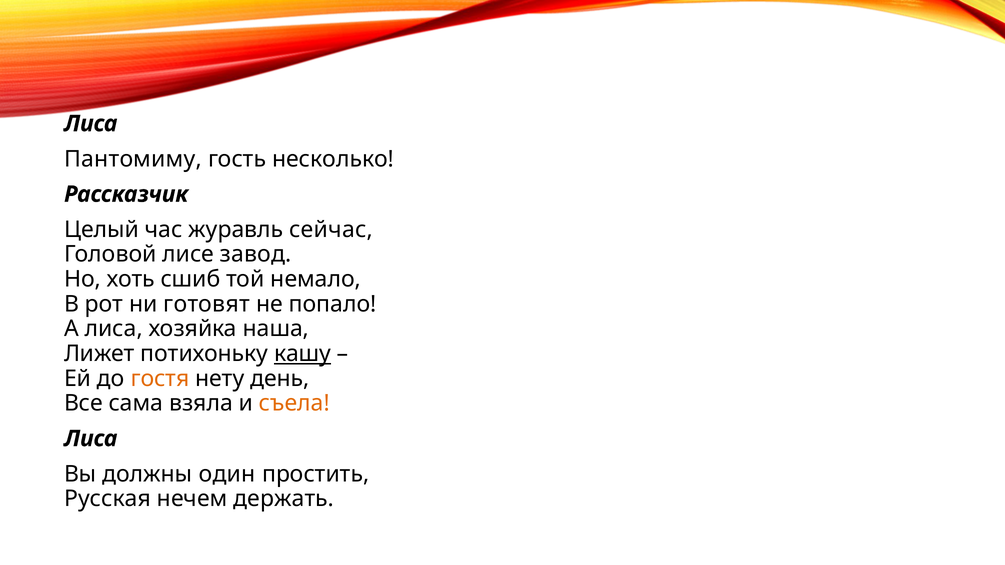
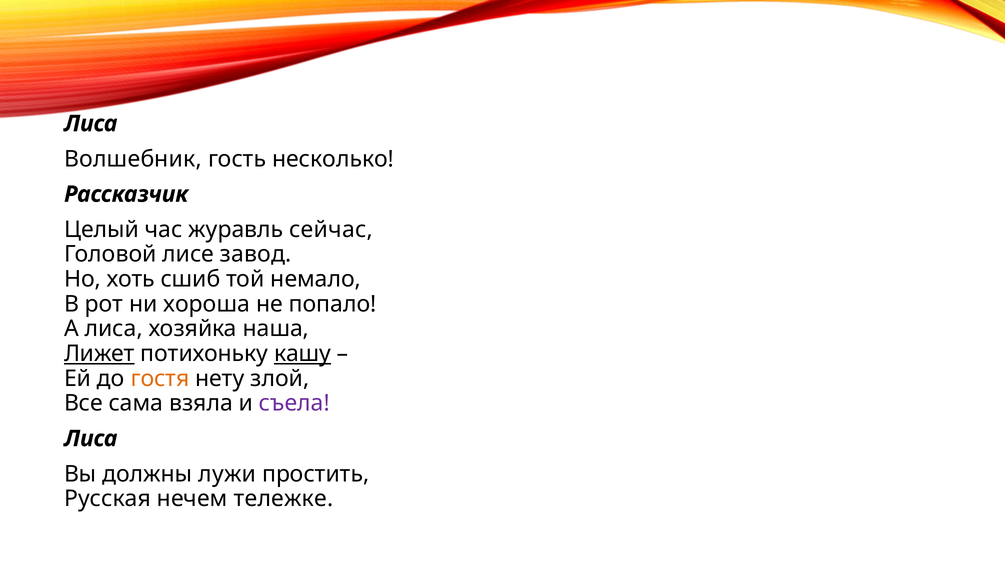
Пантомиму: Пантомиму -> Волшебник
готовят: готовят -> хороша
Лижет underline: none -> present
день: день -> злой
съела colour: orange -> purple
один: один -> лужи
держать: держать -> тележке
